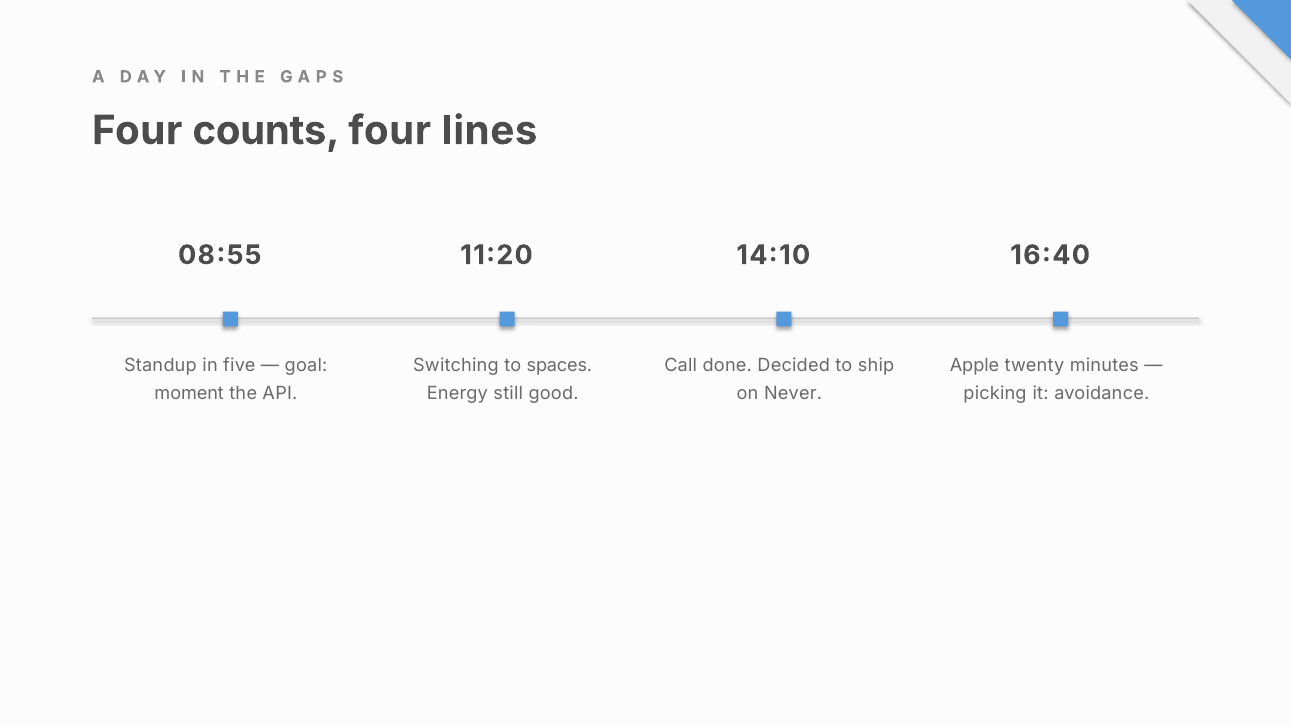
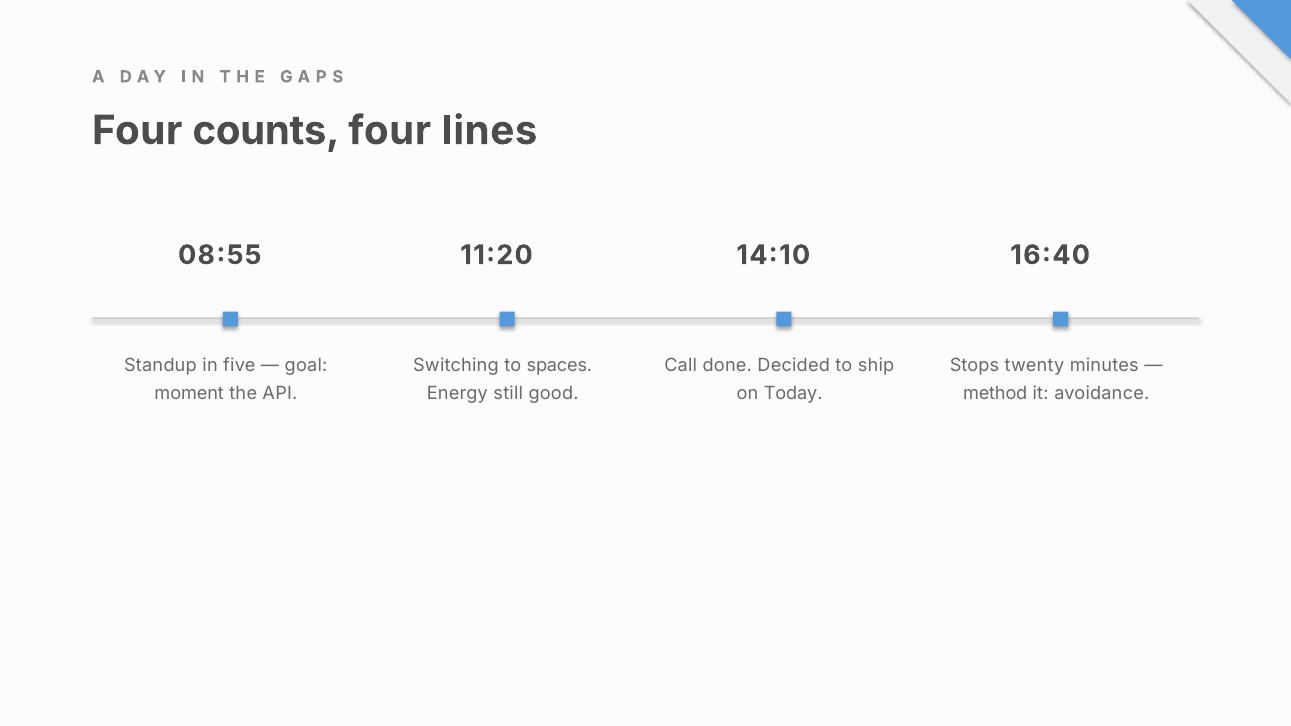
Apple: Apple -> Stops
Never: Never -> Today
picking: picking -> method
